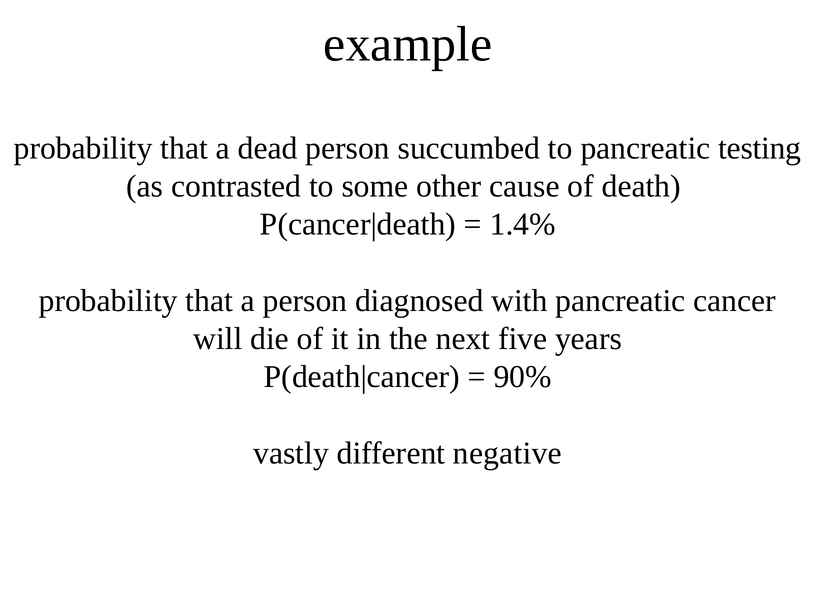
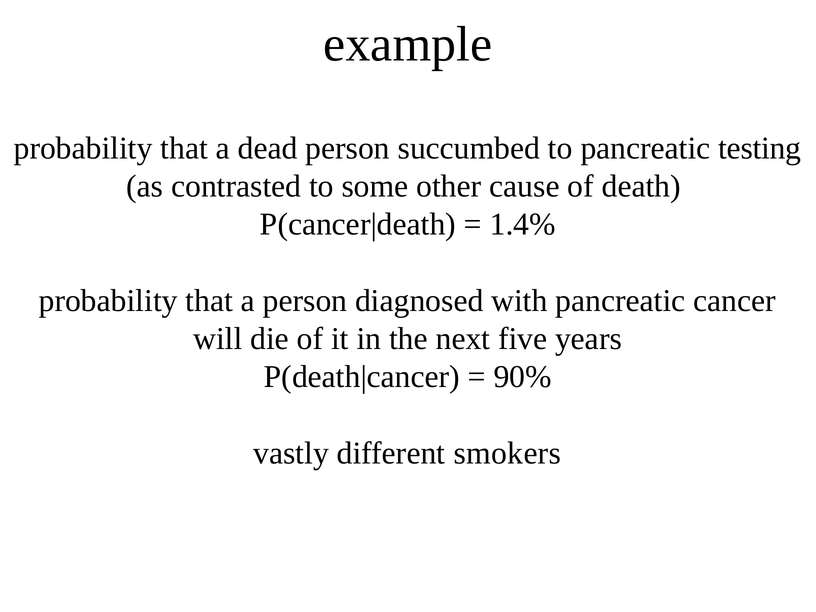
negative: negative -> smokers
